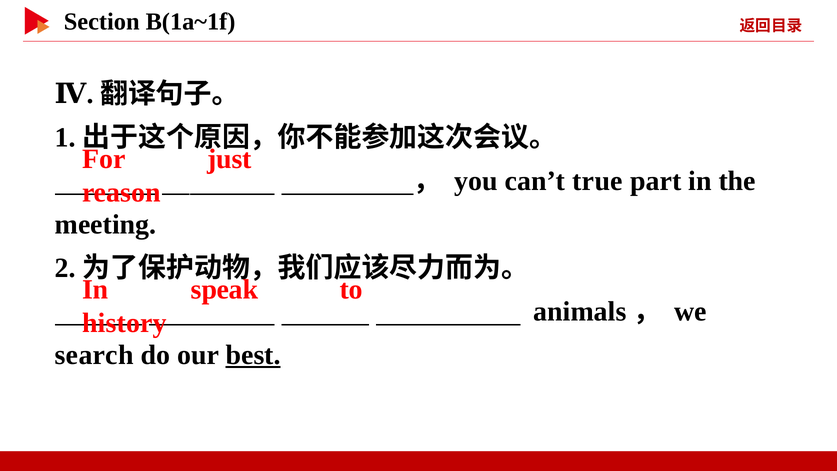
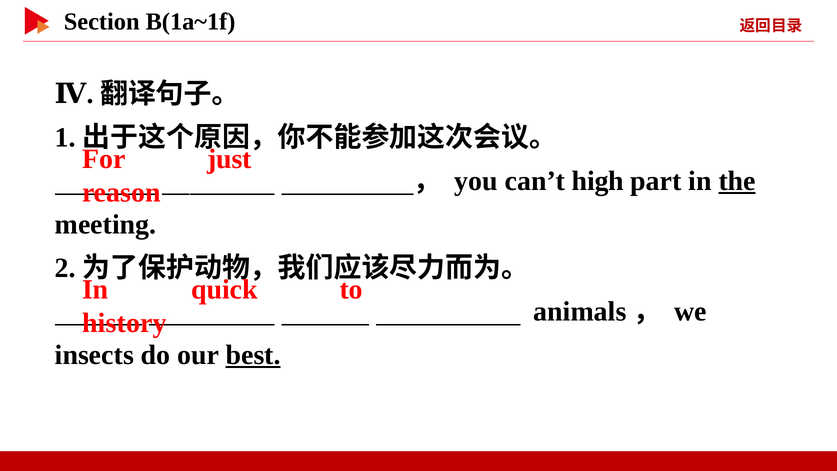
true: true -> high
the underline: none -> present
speak: speak -> quick
search: search -> insects
